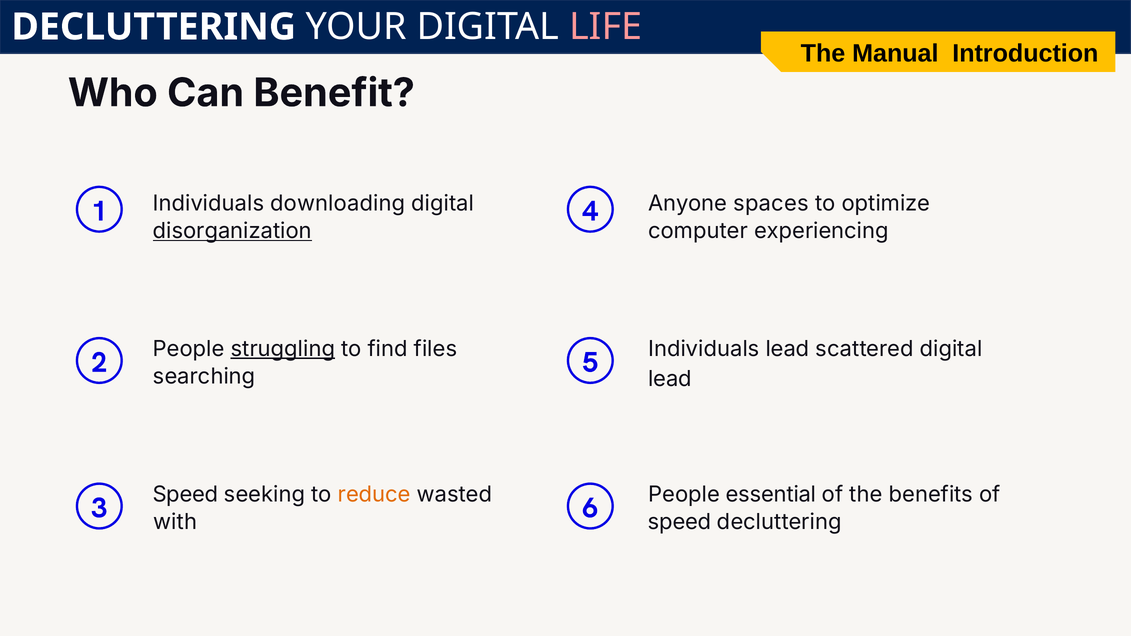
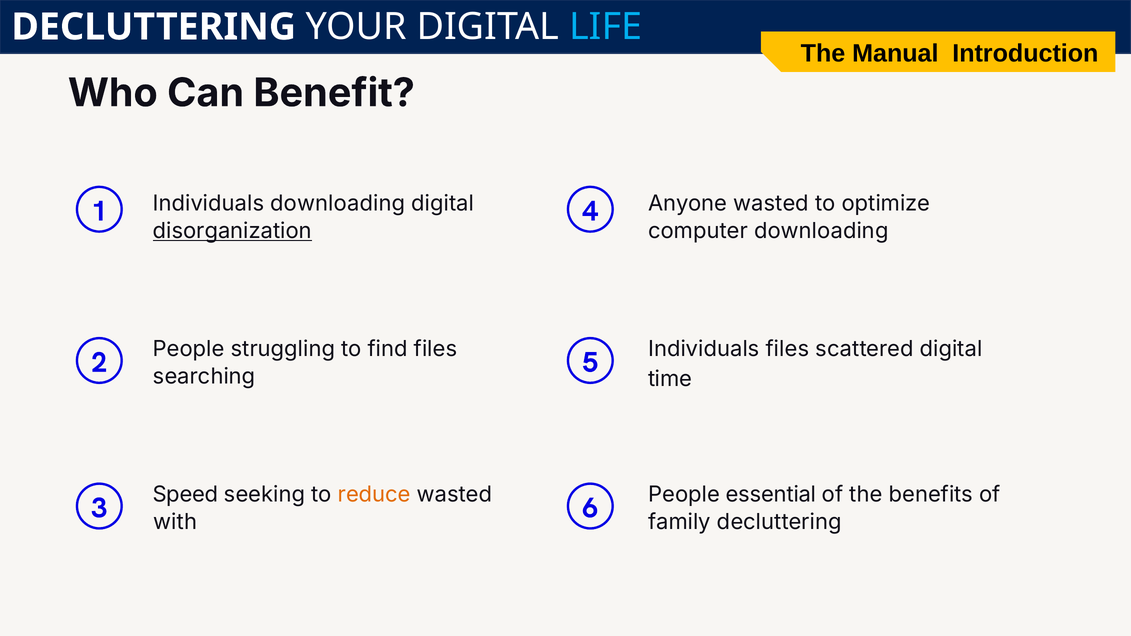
LIFE colour: pink -> light blue
Anyone spaces: spaces -> wasted
computer experiencing: experiencing -> downloading
struggling underline: present -> none
Individuals lead: lead -> files
lead at (670, 379): lead -> time
speed at (680, 522): speed -> family
